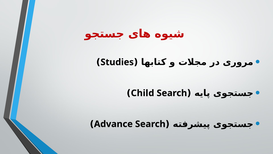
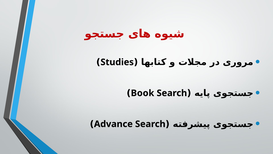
Child: Child -> Book
